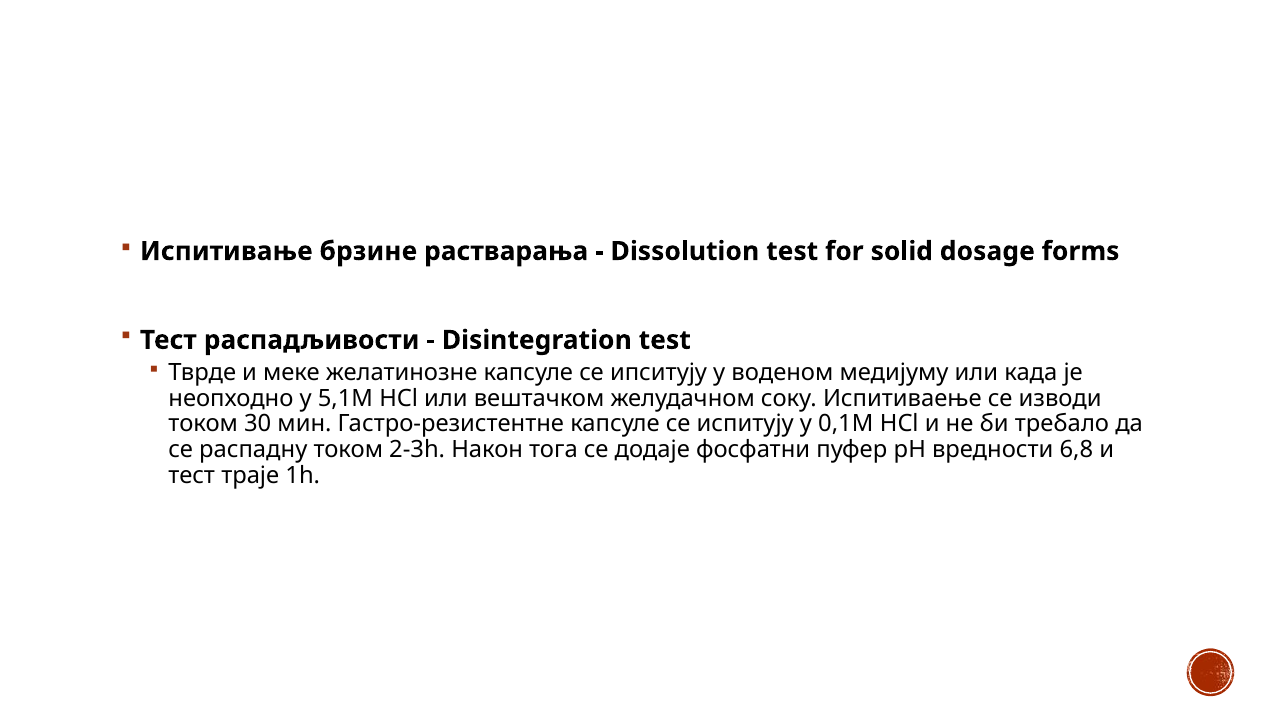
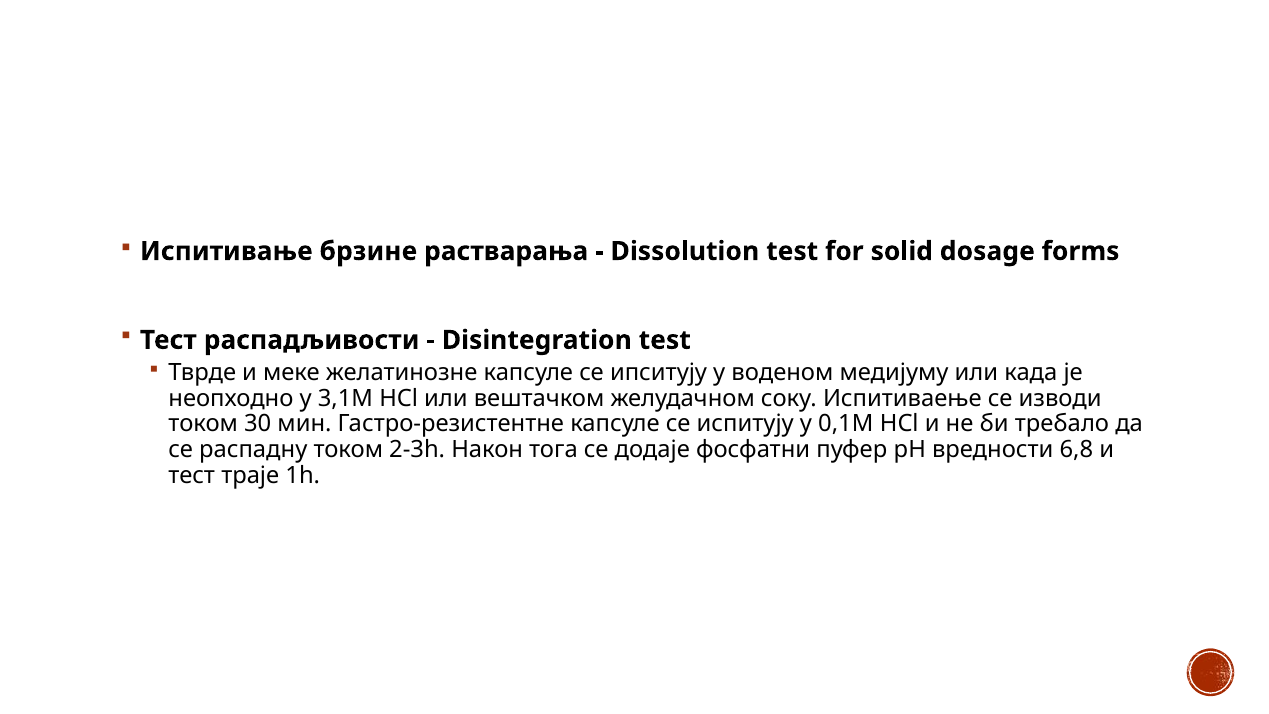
5,1М: 5,1М -> 3,1М
